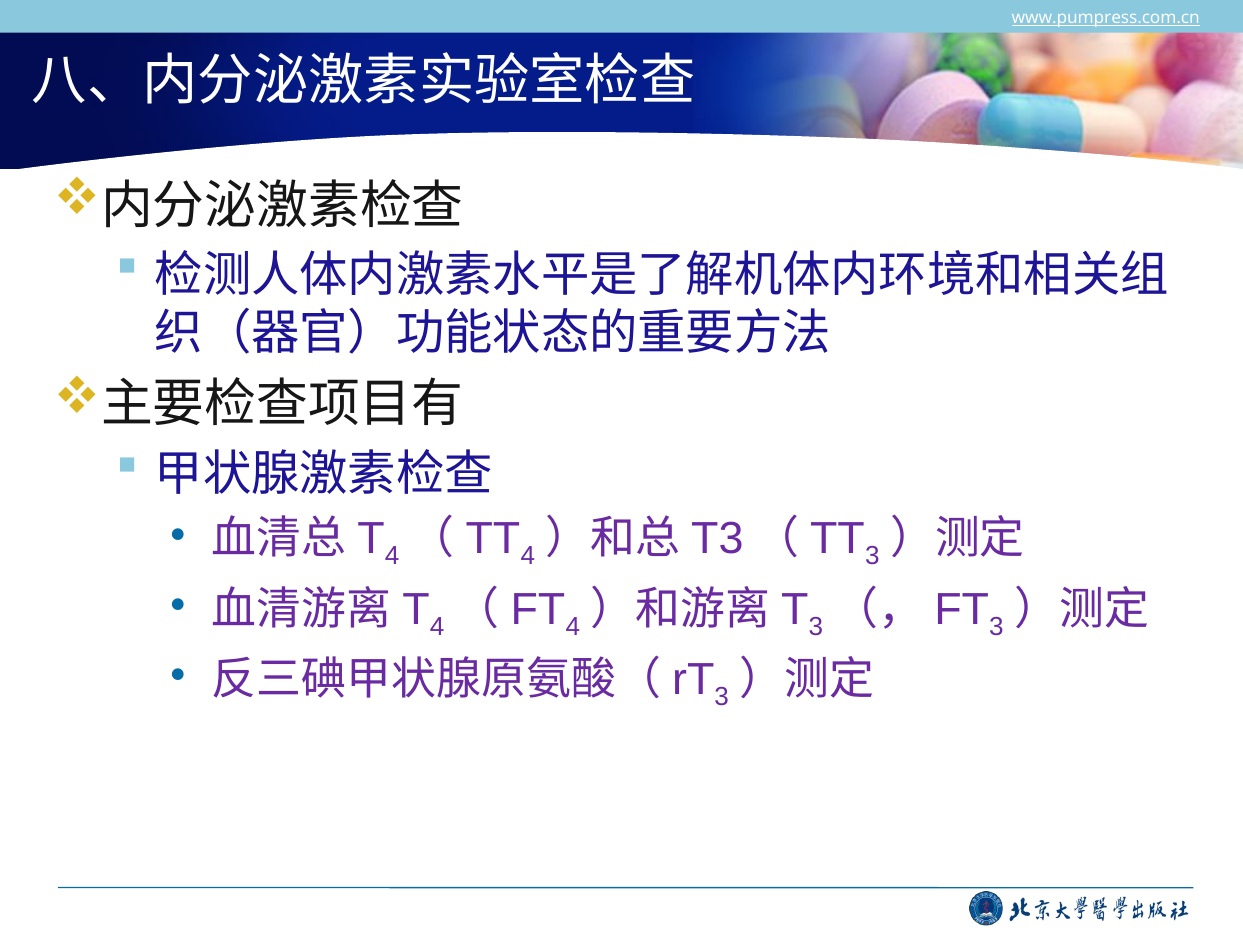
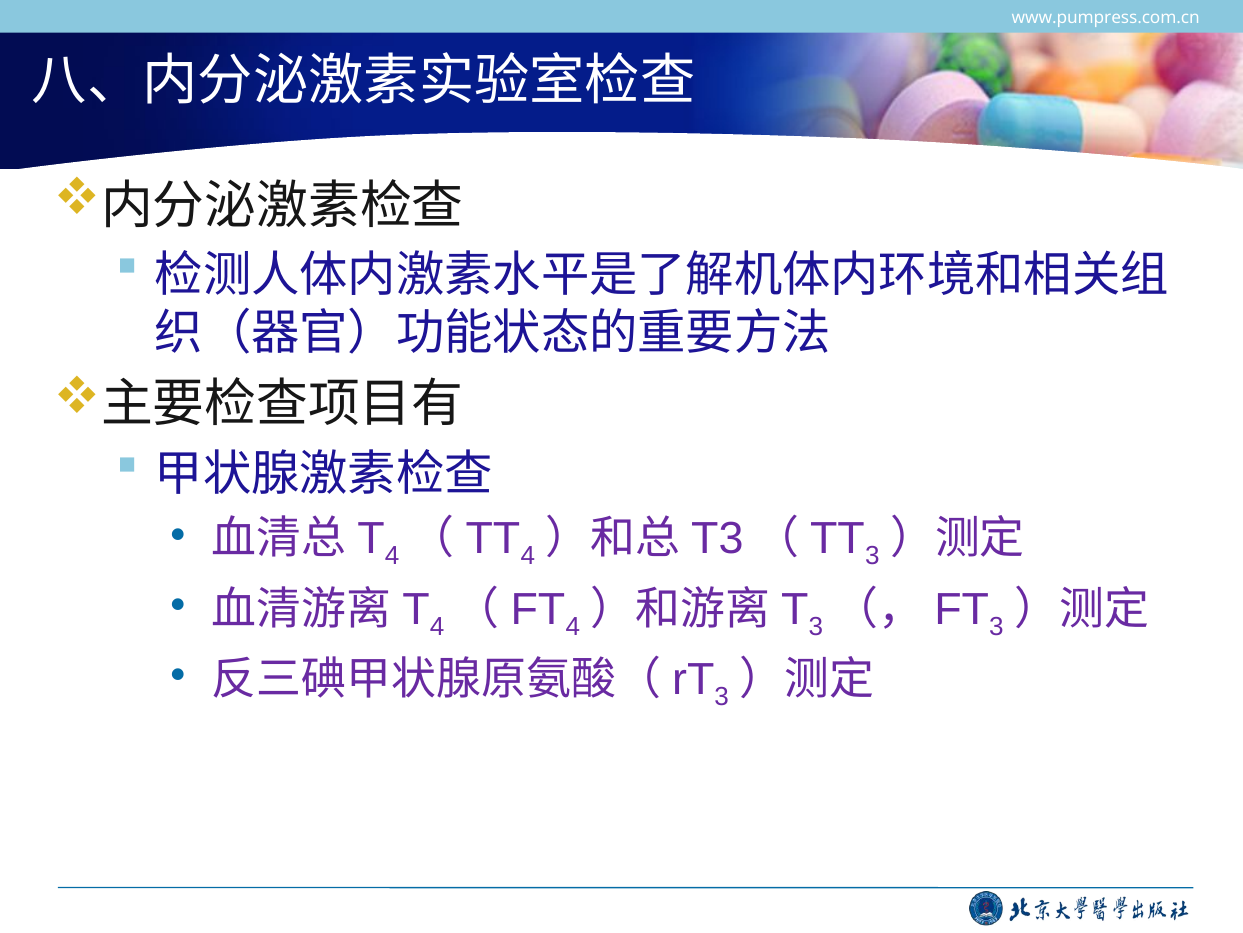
www.pumpress.com.cn underline: present -> none
